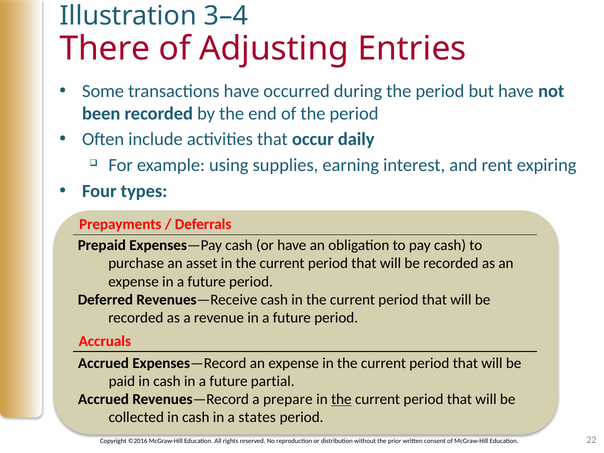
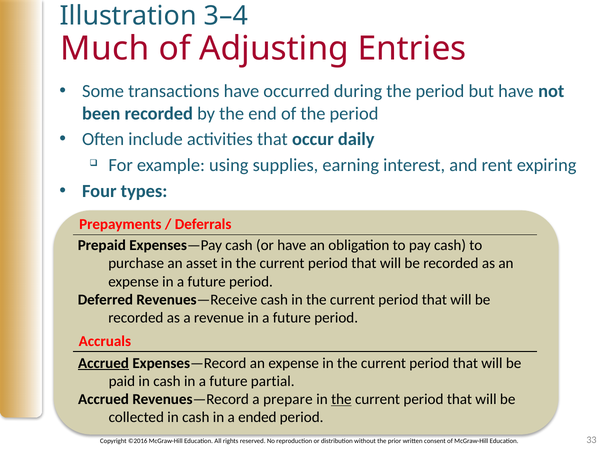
There: There -> Much
Accrued at (104, 363) underline: none -> present
states: states -> ended
22: 22 -> 33
